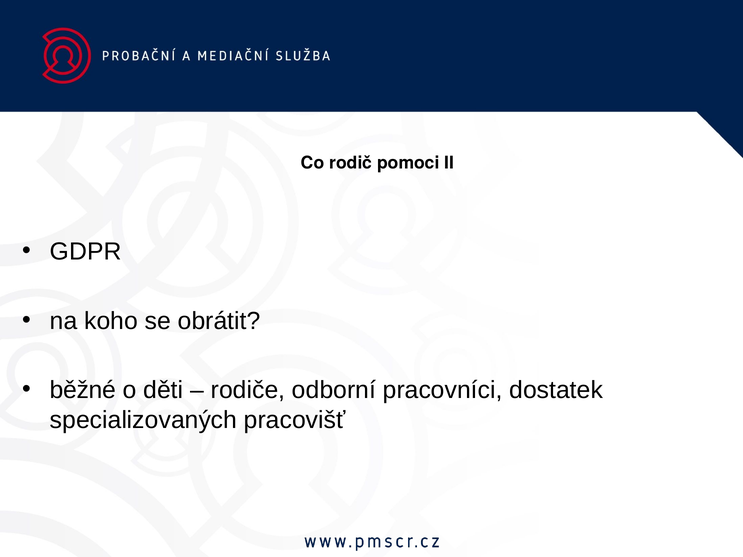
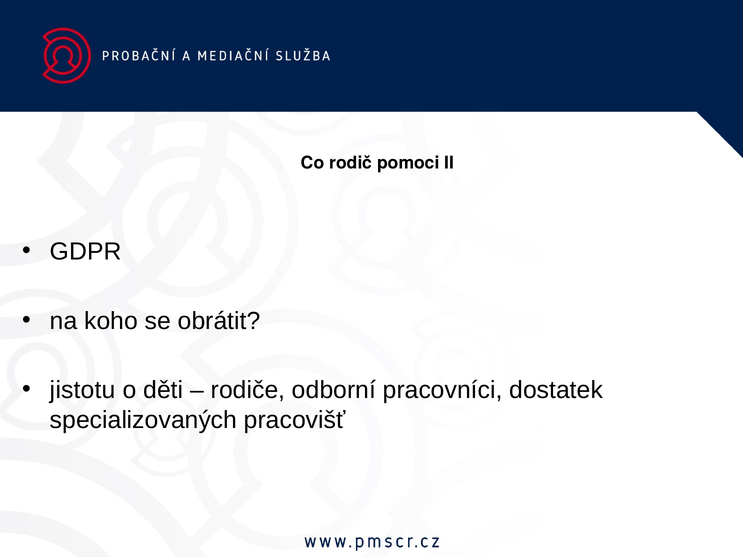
běžné: běžné -> jistotu
